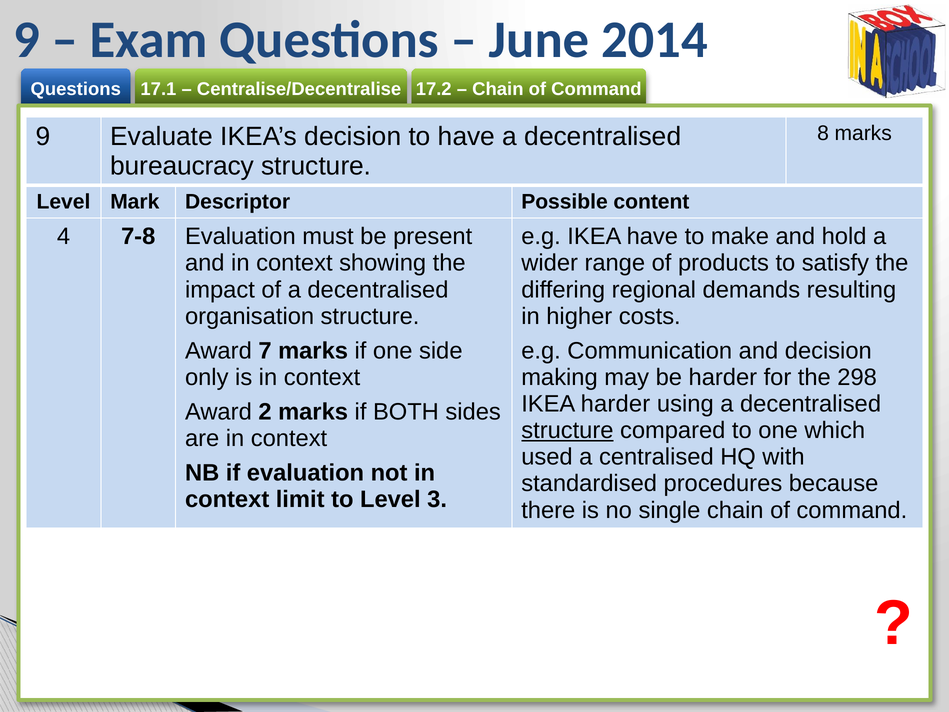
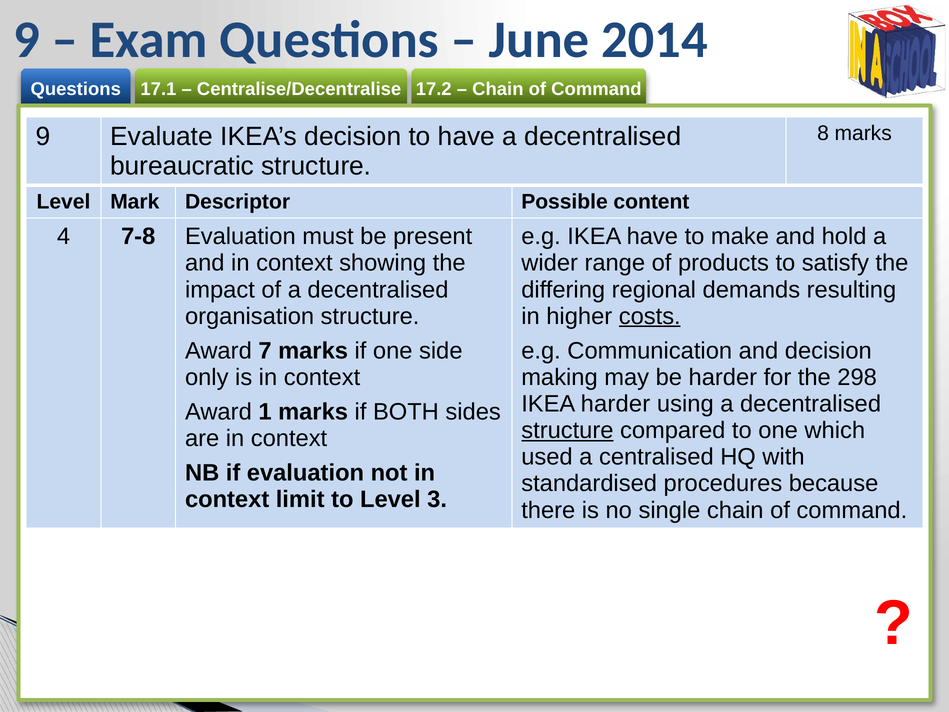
bureaucracy: bureaucracy -> bureaucratic
costs underline: none -> present
2: 2 -> 1
